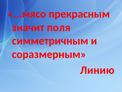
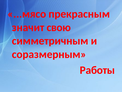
поля: поля -> свою
Линию: Линию -> Работы
